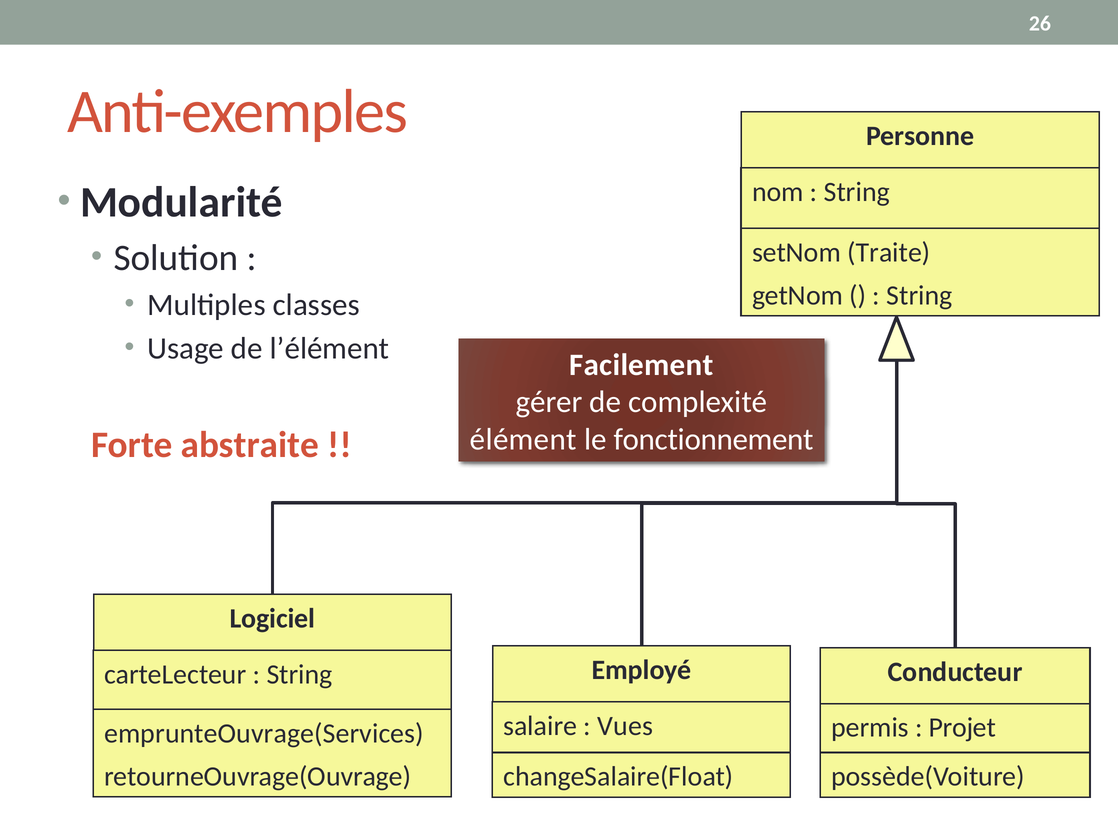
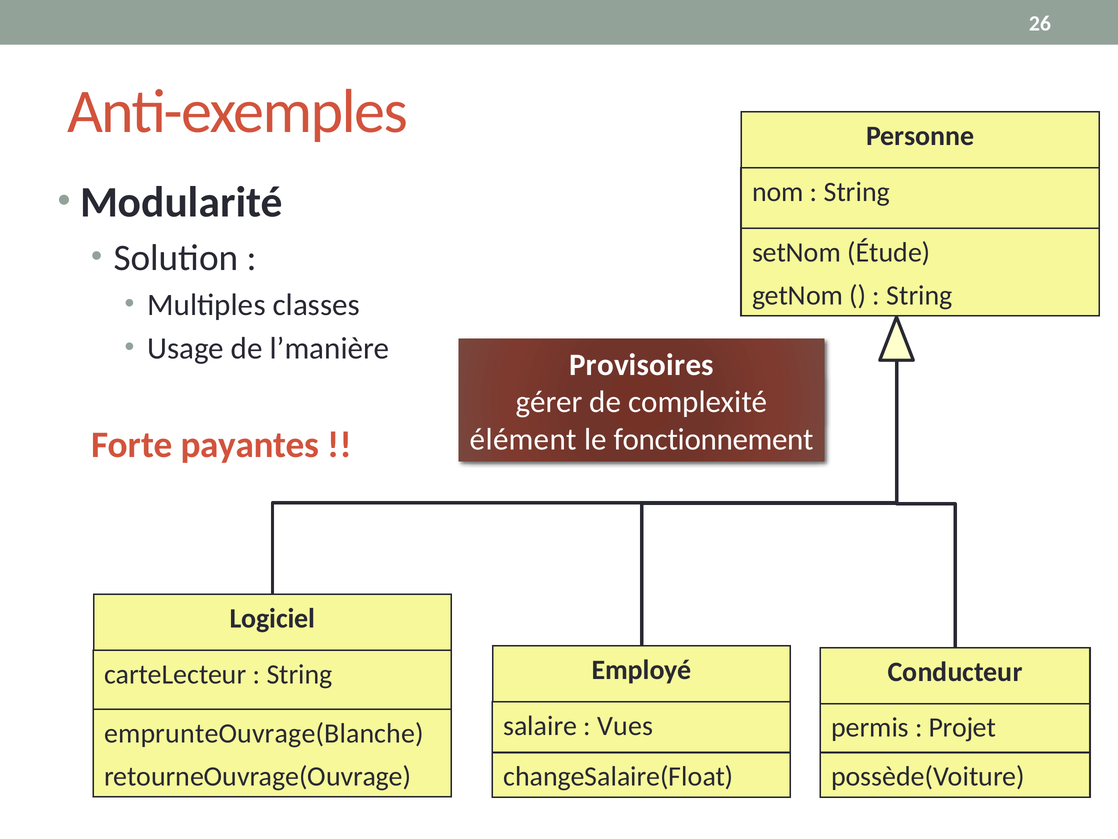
Traite: Traite -> Étude
l’élément: l’élément -> l’manière
Facilement: Facilement -> Provisoires
abstraite: abstraite -> payantes
emprunteOuvrage(Services: emprunteOuvrage(Services -> emprunteOuvrage(Blanche
